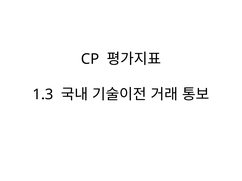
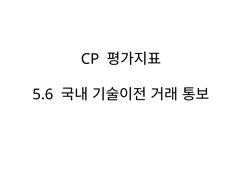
1.3: 1.3 -> 5.6
